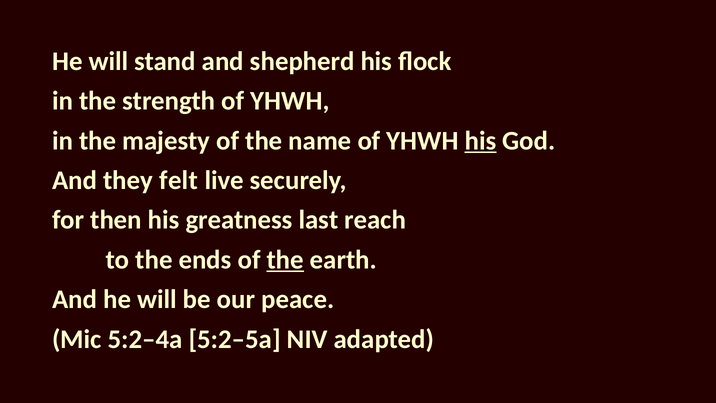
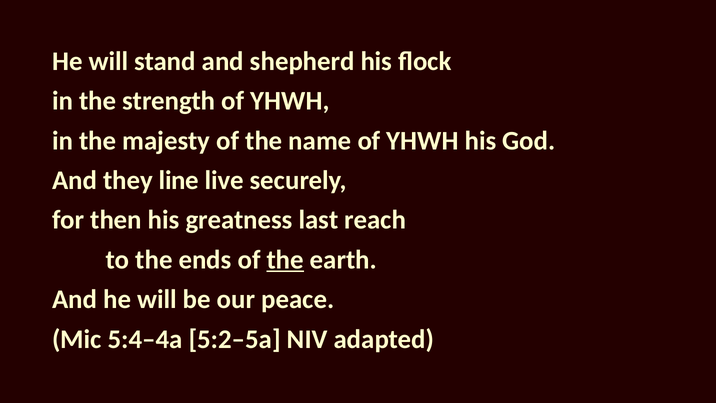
his at (480, 141) underline: present -> none
felt: felt -> line
5:2–4a: 5:2–4a -> 5:4–4a
